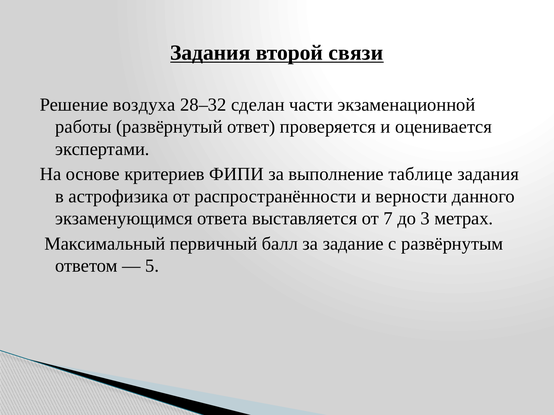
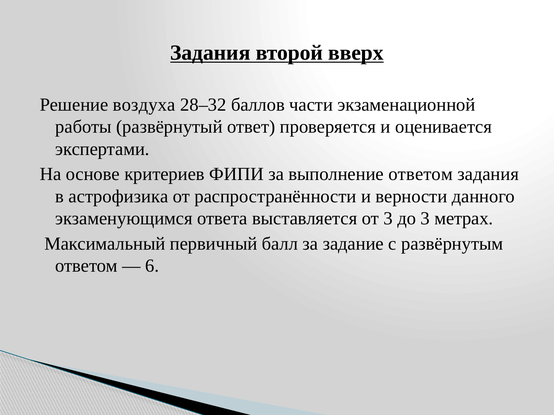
связи: связи -> вверх
сделан: сделан -> баллов
выполнение таблице: таблице -> ответом
от 7: 7 -> 3
5: 5 -> 6
